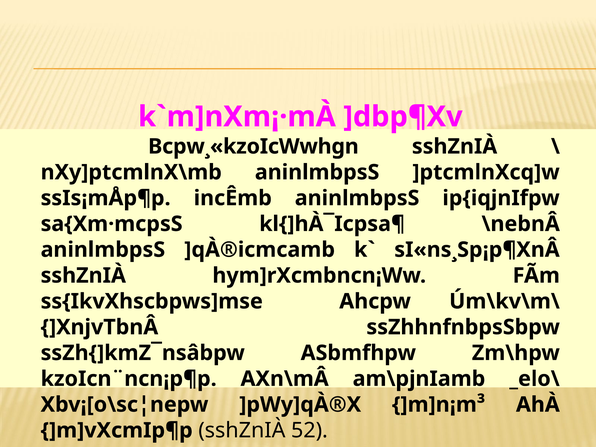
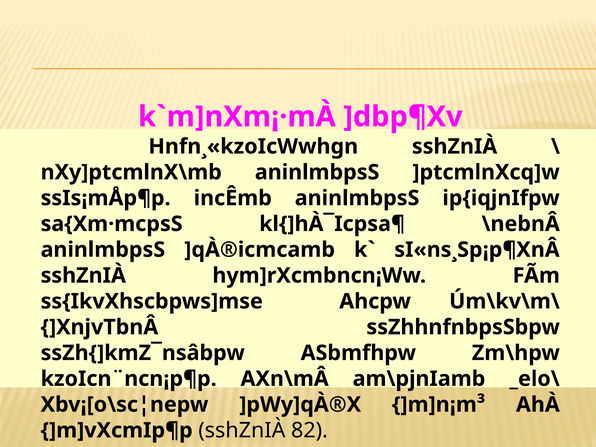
Bcpw¸«kzoIcWwhgn: Bcpw¸«kzoIcWwhgn -> Hnfn¸«kzoIcWwhgn
52: 52 -> 82
